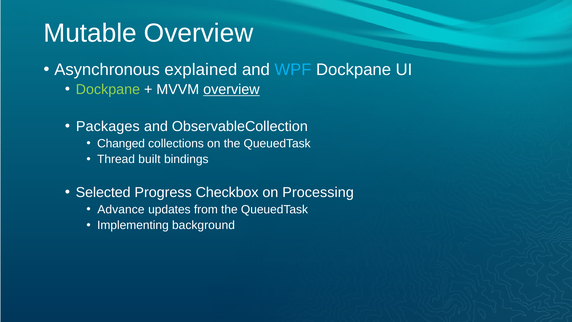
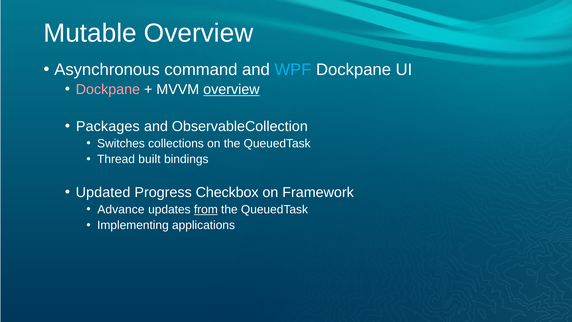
explained: explained -> command
Dockpane at (108, 89) colour: light green -> pink
Changed: Changed -> Switches
Selected: Selected -> Updated
Processing: Processing -> Framework
from underline: none -> present
background: background -> applications
